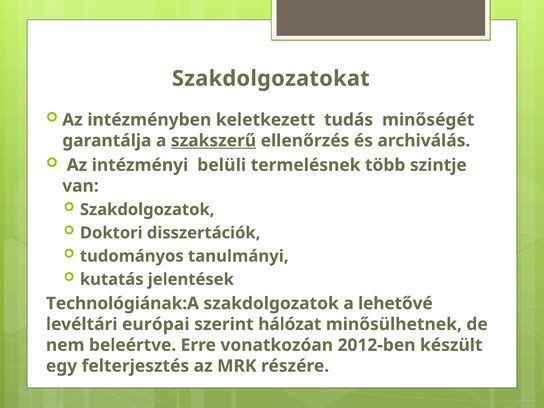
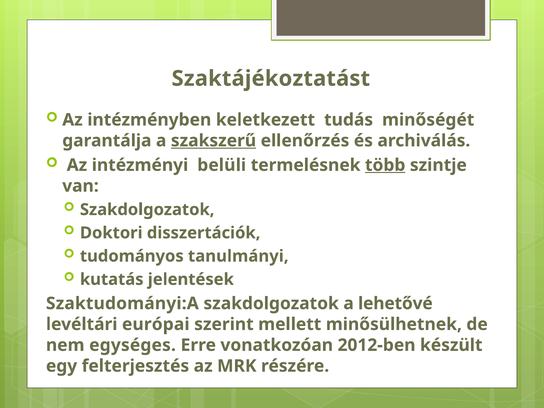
Szakdolgozatokat: Szakdolgozatokat -> Szaktájékoztatást
több underline: none -> present
Technológiának:A: Technológiának:A -> Szaktudományi:A
hálózat: hálózat -> mellett
beleértve: beleértve -> egységes
